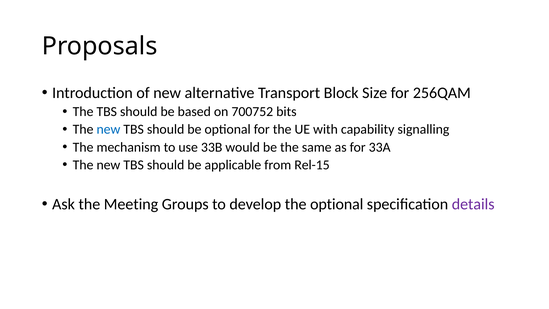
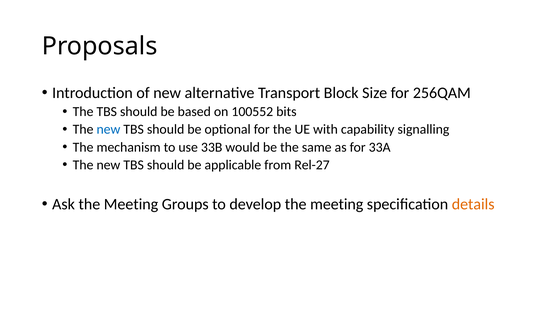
700752: 700752 -> 100552
Rel-15: Rel-15 -> Rel-27
develop the optional: optional -> meeting
details colour: purple -> orange
